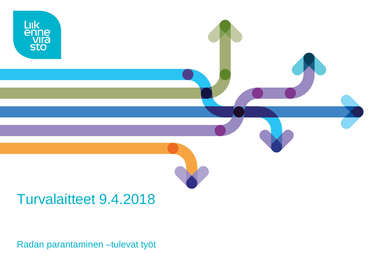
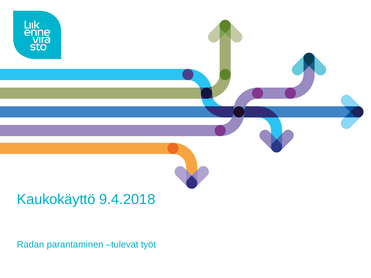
Turvalaitteet: Turvalaitteet -> Kaukokäyttö
